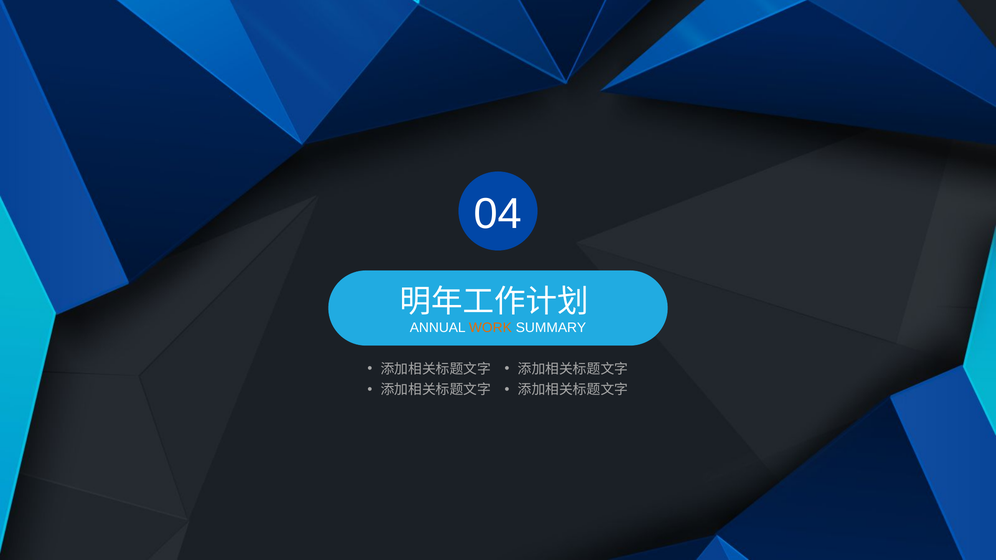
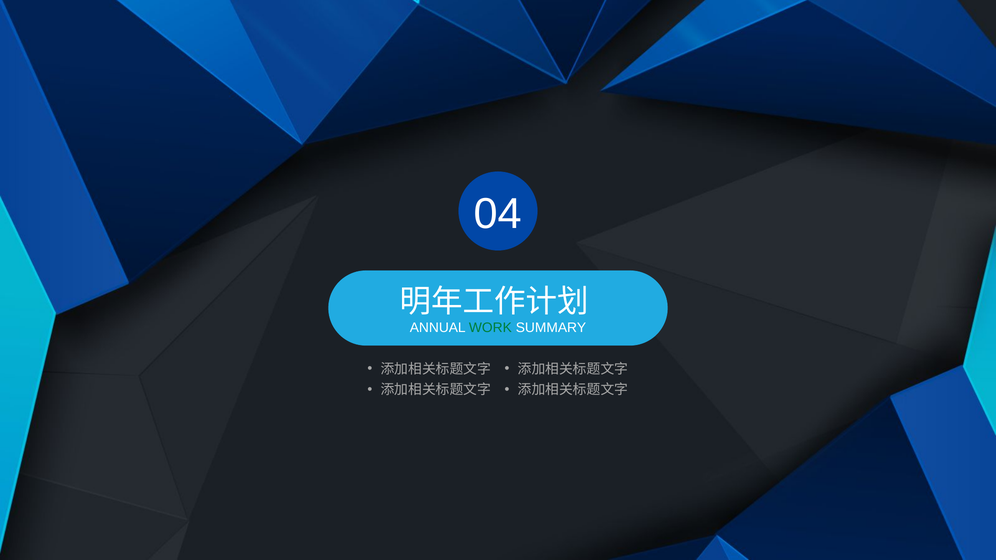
WORK colour: orange -> green
